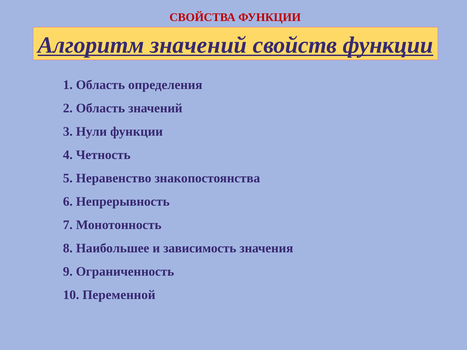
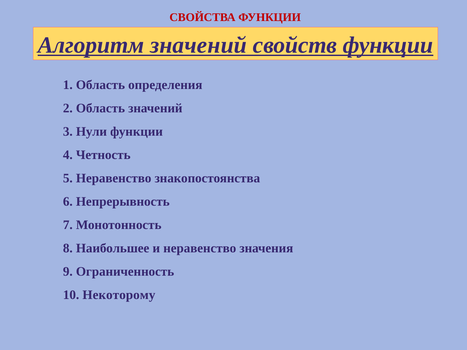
и зависимость: зависимость -> неравенство
Переменной: Переменной -> Некоторому
